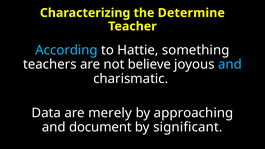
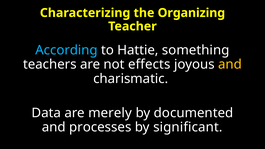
Determine: Determine -> Organizing
believe: believe -> effects
and at (230, 64) colour: light blue -> yellow
approaching: approaching -> documented
document: document -> processes
